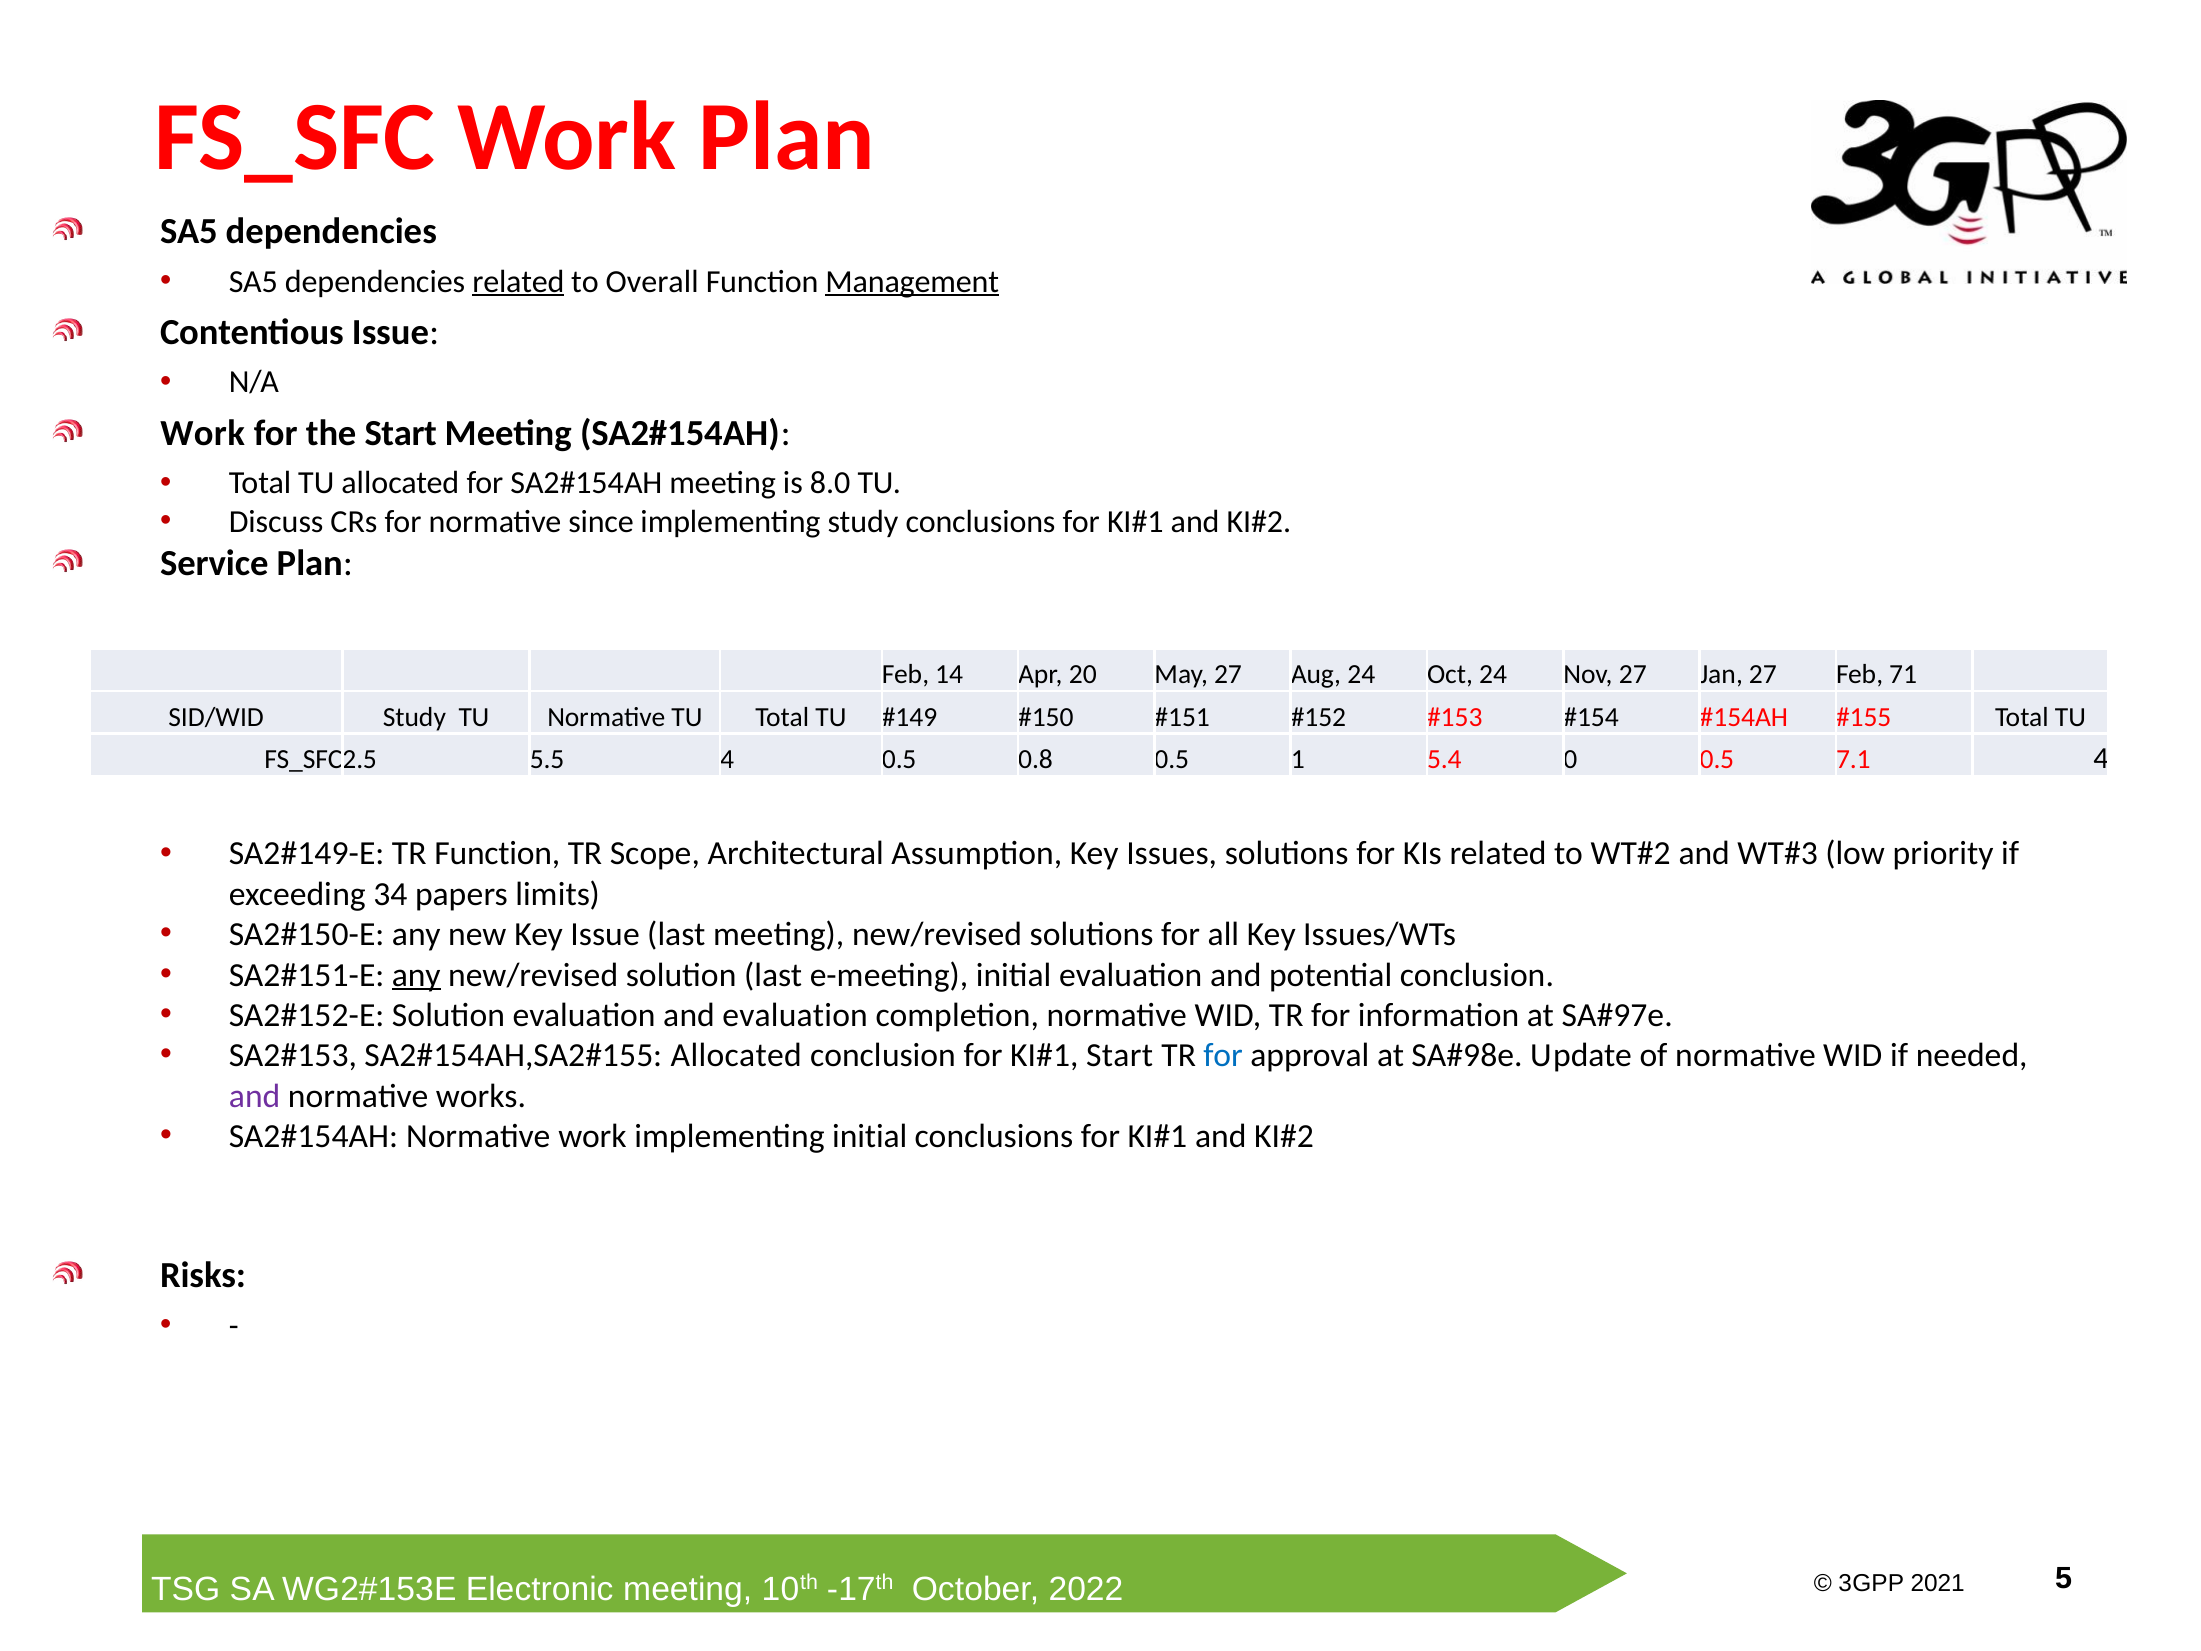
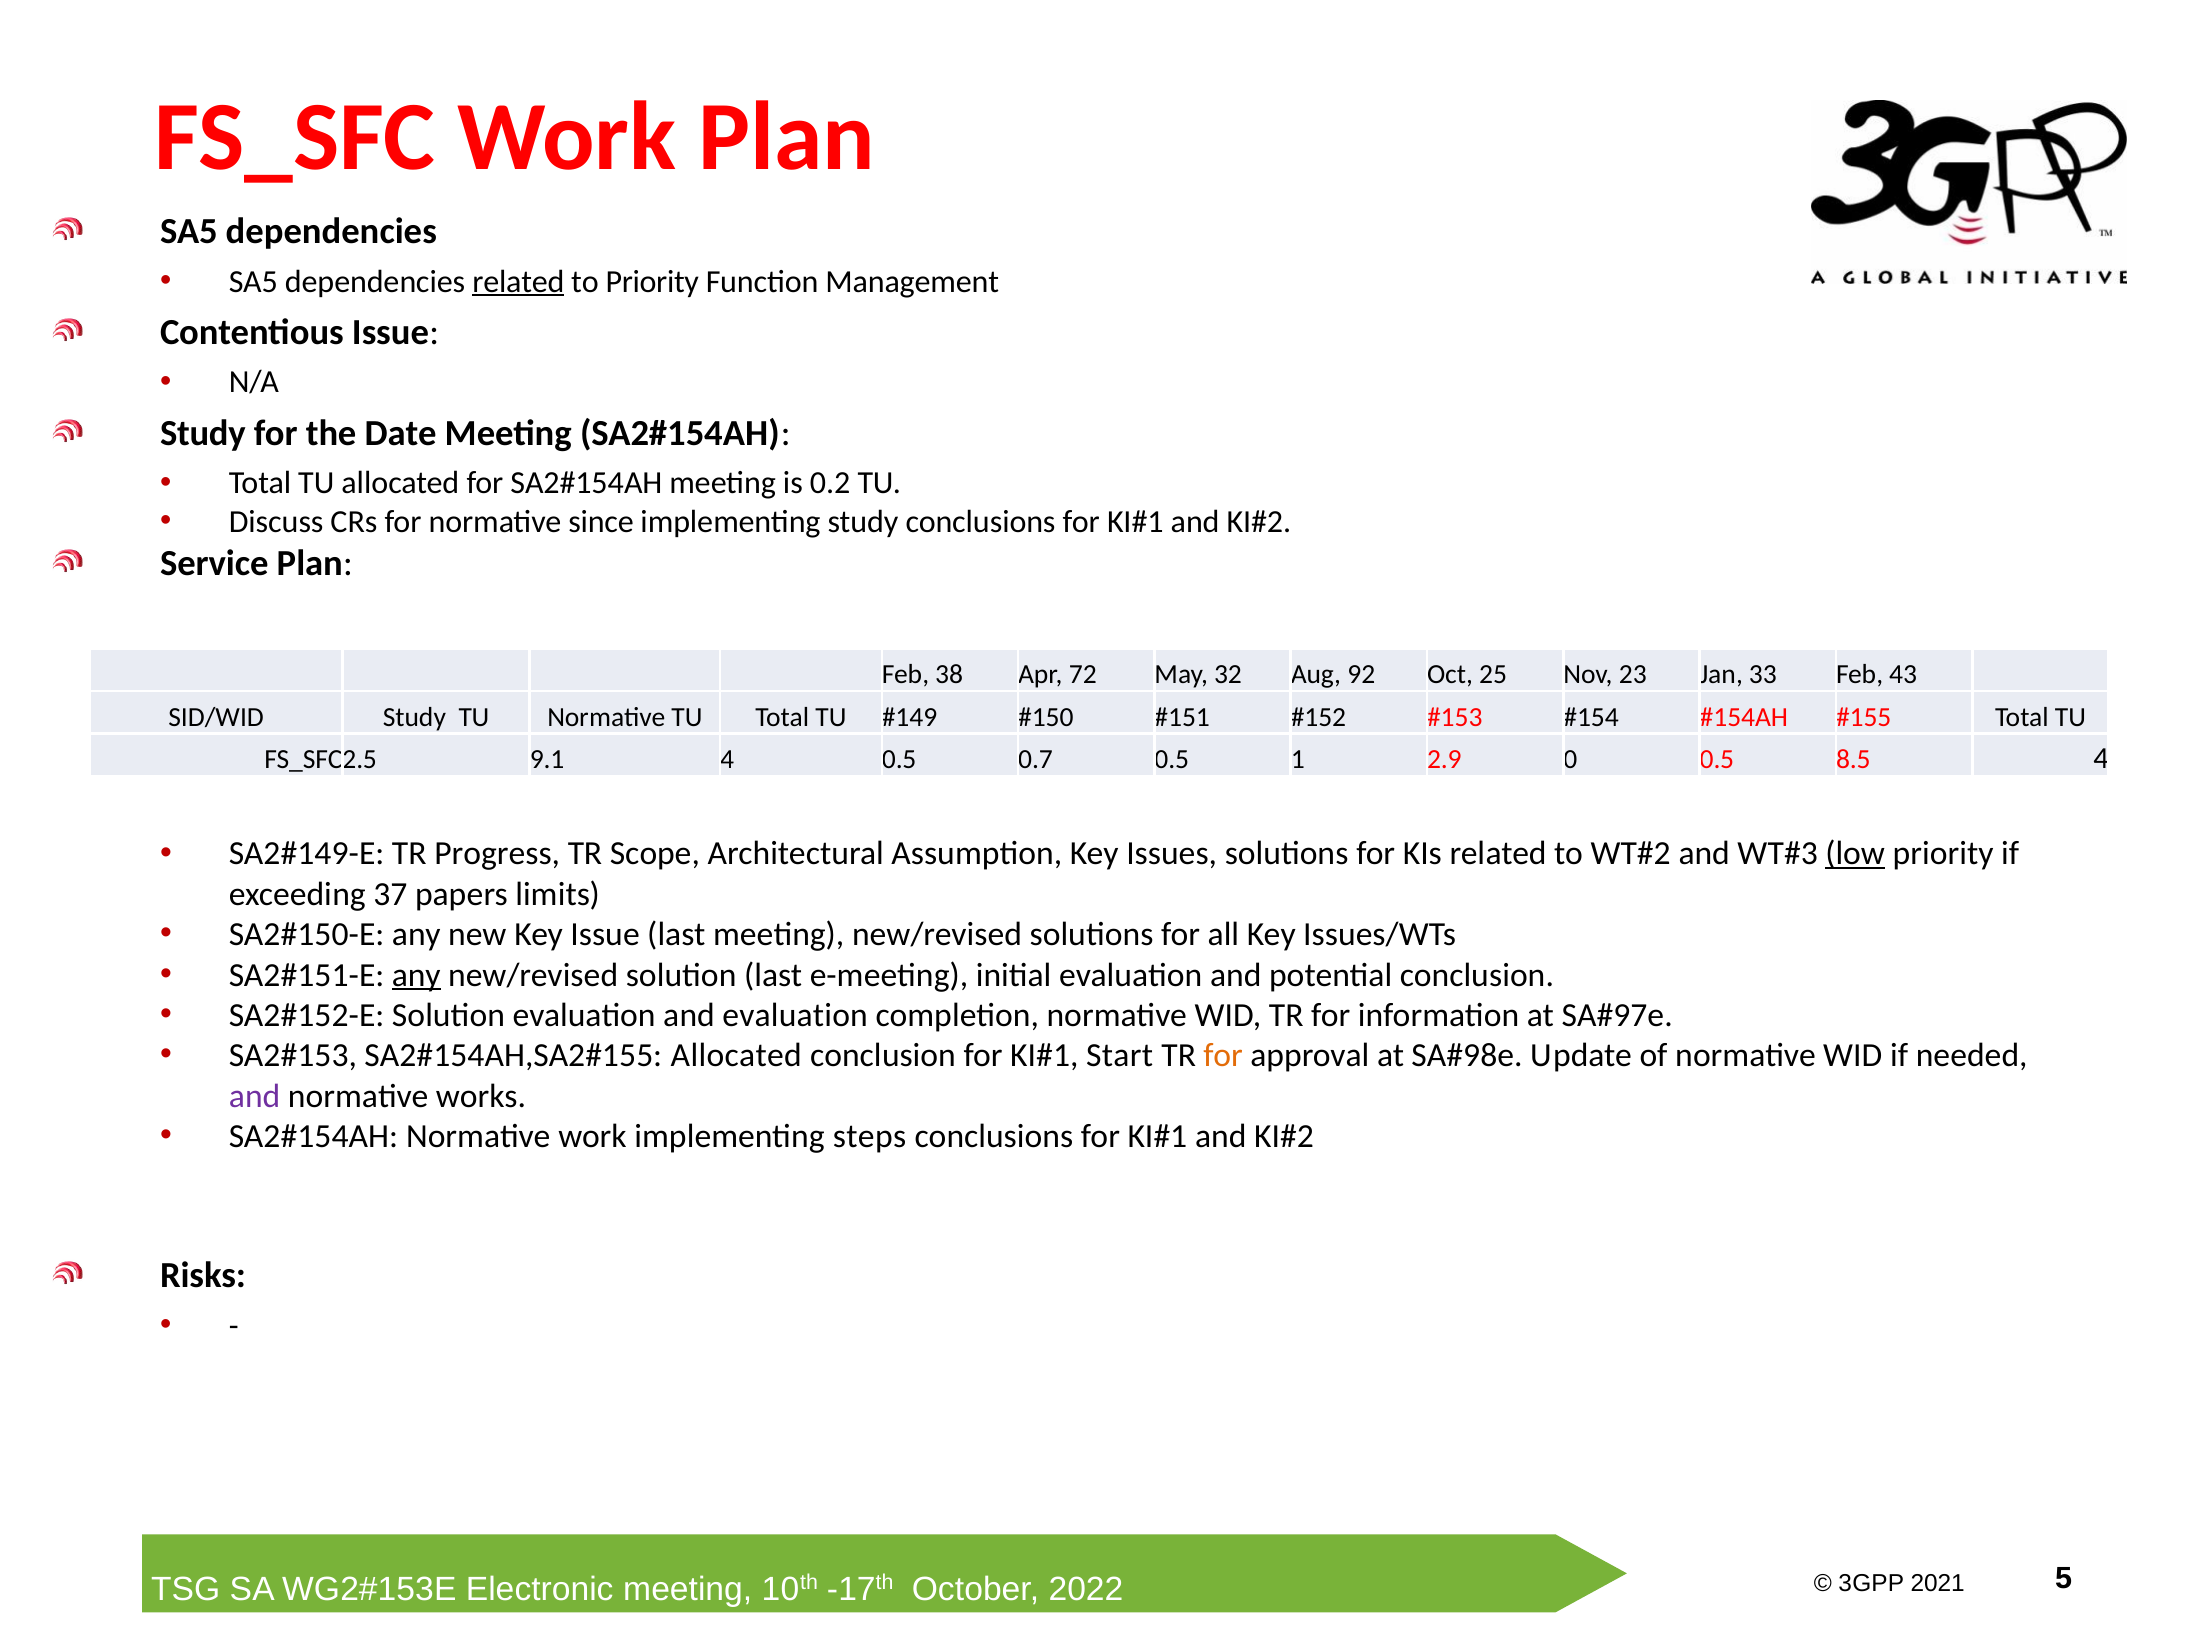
to Overall: Overall -> Priority
Management underline: present -> none
Work at (203, 433): Work -> Study
the Start: Start -> Date
8.0: 8.0 -> 0.2
14: 14 -> 38
20: 20 -> 72
May 27: 27 -> 32
Aug 24: 24 -> 92
Oct 24: 24 -> 25
Nov 27: 27 -> 23
Jan 27: 27 -> 33
71: 71 -> 43
5.5: 5.5 -> 9.1
0.8: 0.8 -> 0.7
5.4: 5.4 -> 2.9
7.1: 7.1 -> 8.5
TR Function: Function -> Progress
low underline: none -> present
34: 34 -> 37
for at (1223, 1056) colour: blue -> orange
implementing initial: initial -> steps
